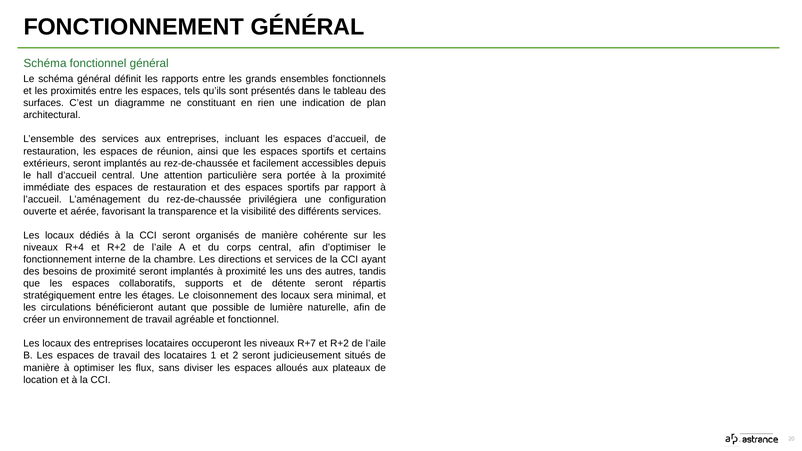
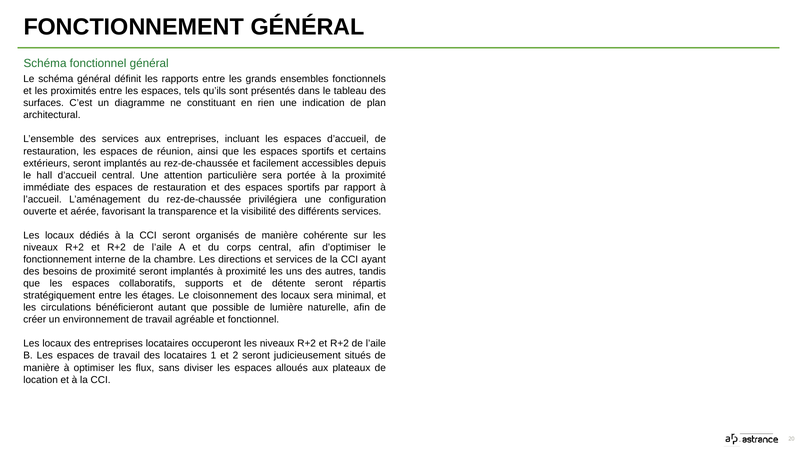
R+4 at (75, 247): R+4 -> R+2
occuperont les niveaux R+7: R+7 -> R+2
